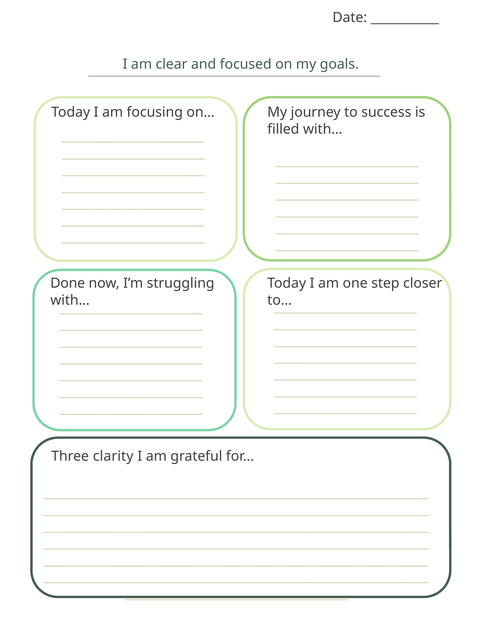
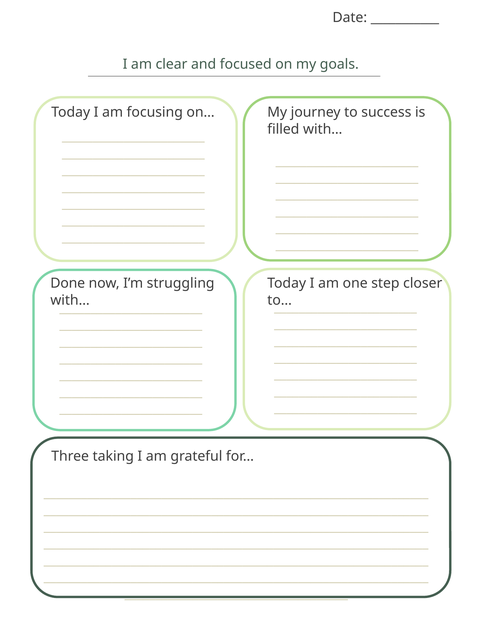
clarity: clarity -> taking
